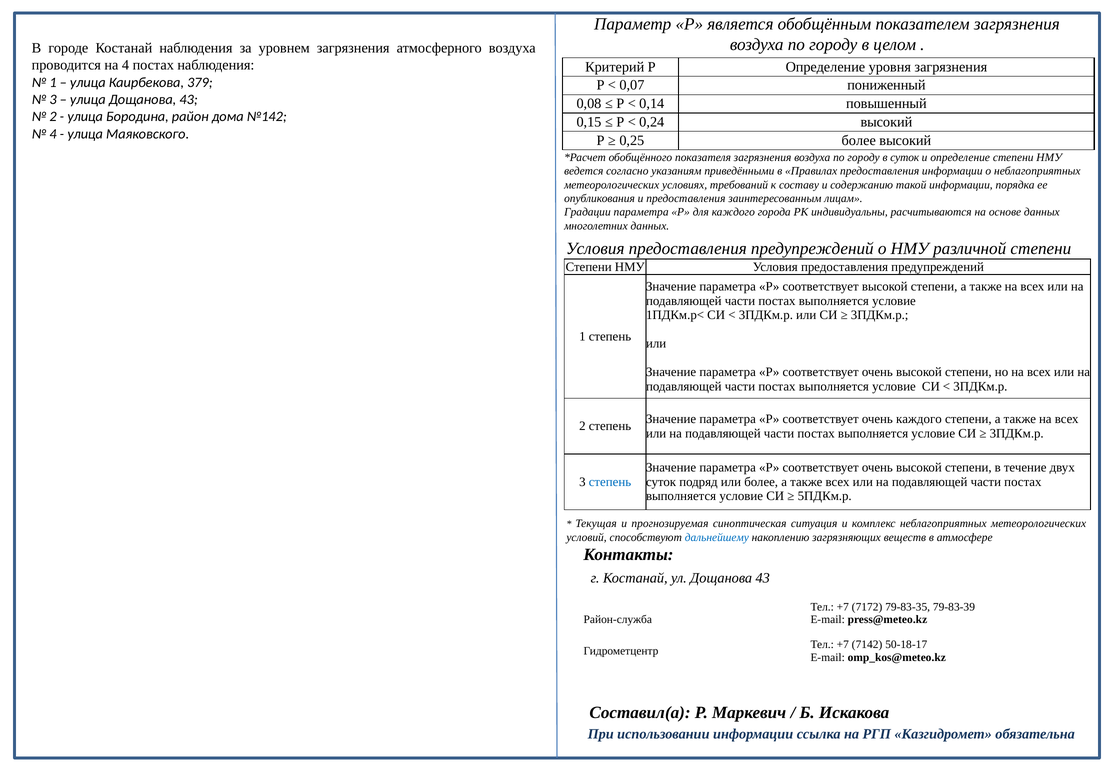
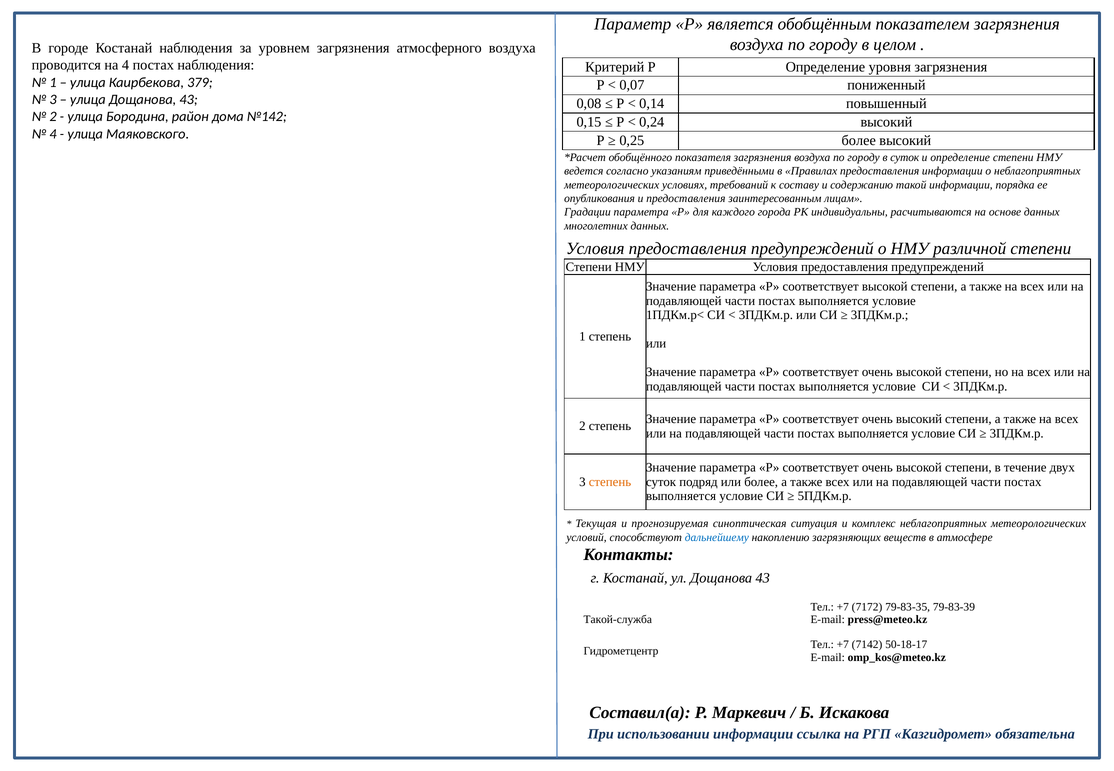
очень каждого: каждого -> высокий
степень at (610, 482) colour: blue -> orange
Район-служба: Район-служба -> Такой-служба
